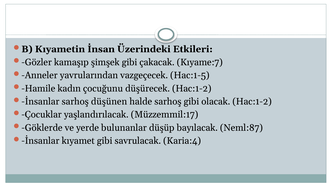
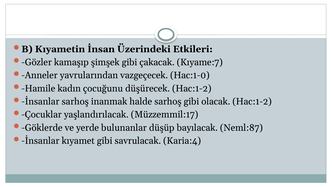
Hac:1-5: Hac:1-5 -> Hac:1-0
düşünen: düşünen -> inanmak
